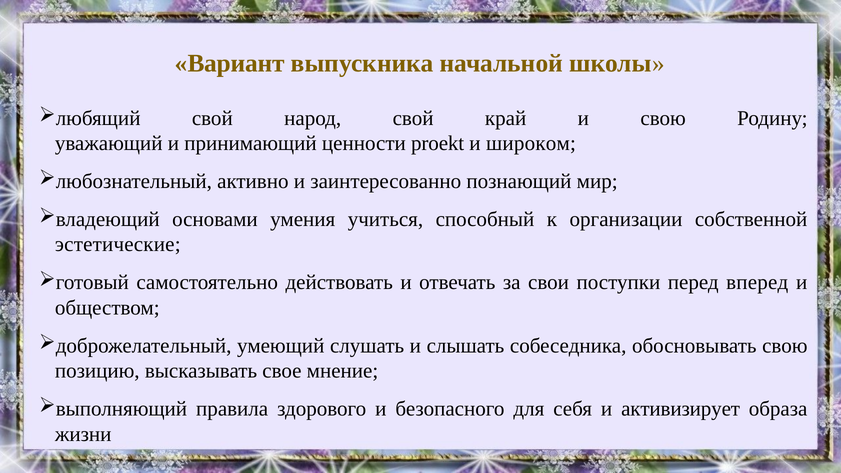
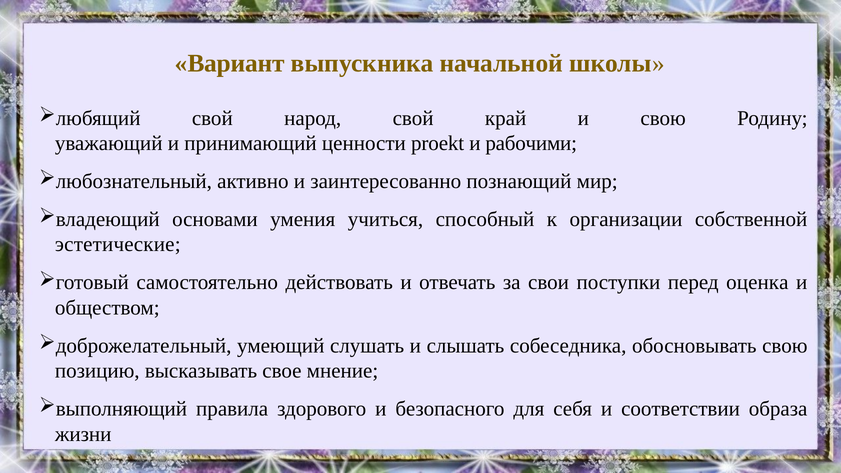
широком: широком -> рабочими
вперед: вперед -> оценка
активизирует: активизирует -> соответствии
